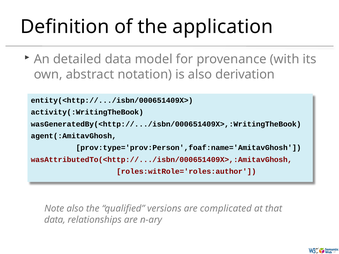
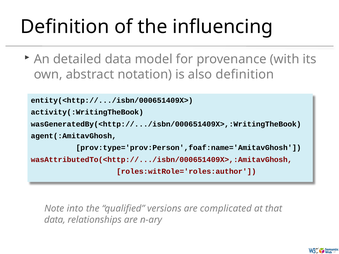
application: application -> influencing
also derivation: derivation -> definition
Note also: also -> into
